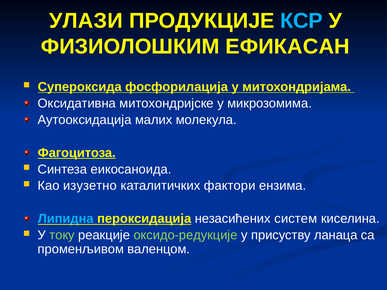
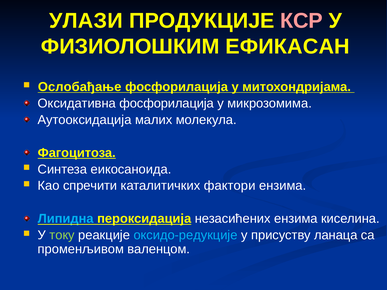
КСР colour: light blue -> pink
Супероксида: Супероксида -> Ослобађање
Оксидативна митохондријске: митохондријске -> фосфорилација
изузетно: изузетно -> спречити
незасићених систем: систем -> ензима
оксидо-редукције colour: light green -> light blue
